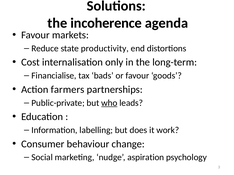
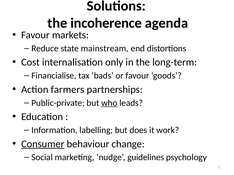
productivity: productivity -> mainstream
Consumer underline: none -> present
aspiration: aspiration -> guidelines
